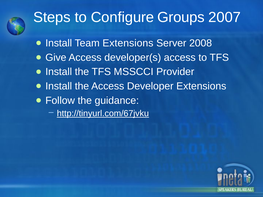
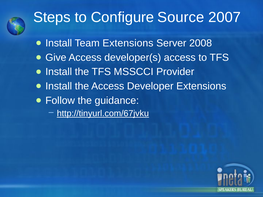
Groups: Groups -> Source
